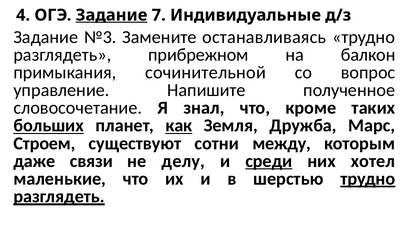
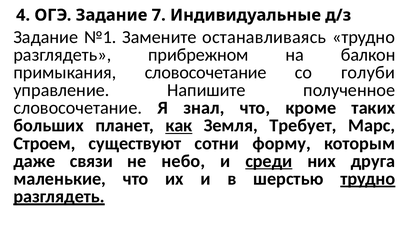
Задание at (112, 15) underline: present -> none
№3: №3 -> №1
примыкания сочинительной: сочинительной -> словосочетание
вопрос: вопрос -> голуби
больших underline: present -> none
Дружба: Дружба -> Требует
между: между -> форму
делу: делу -> небо
хотел: хотел -> друга
